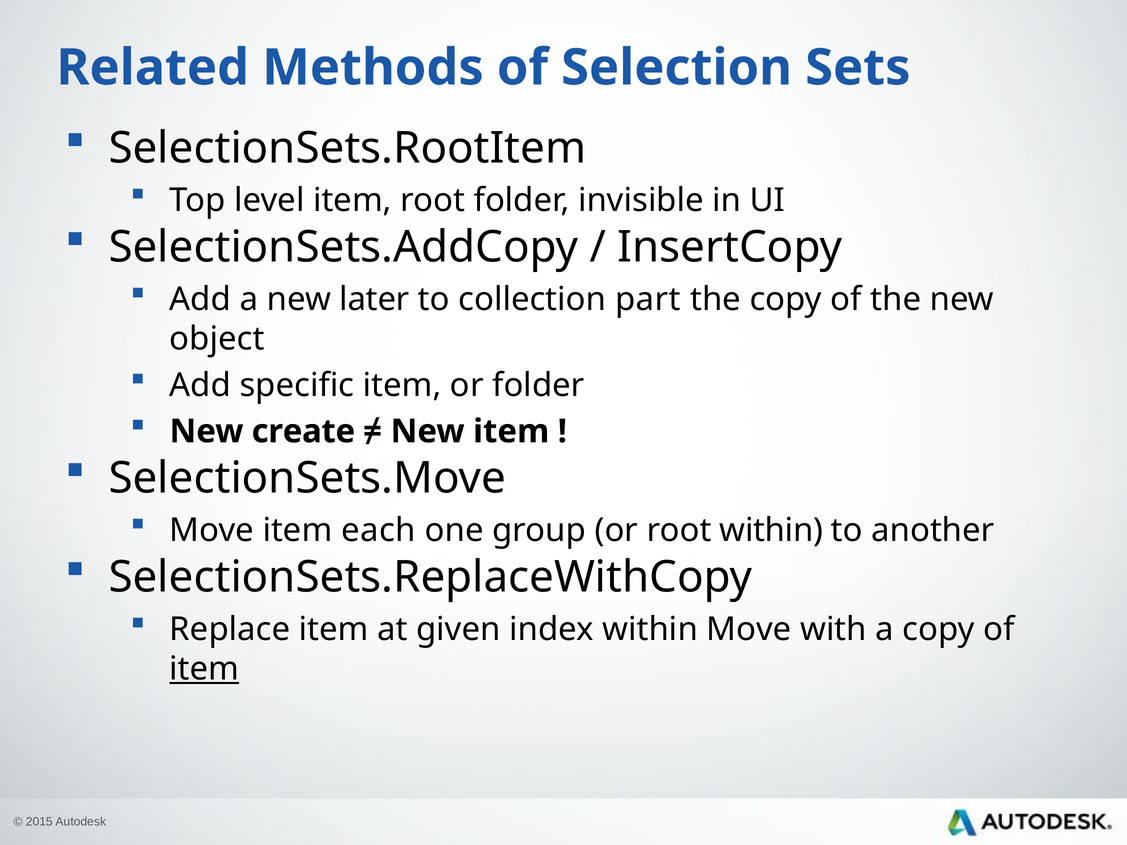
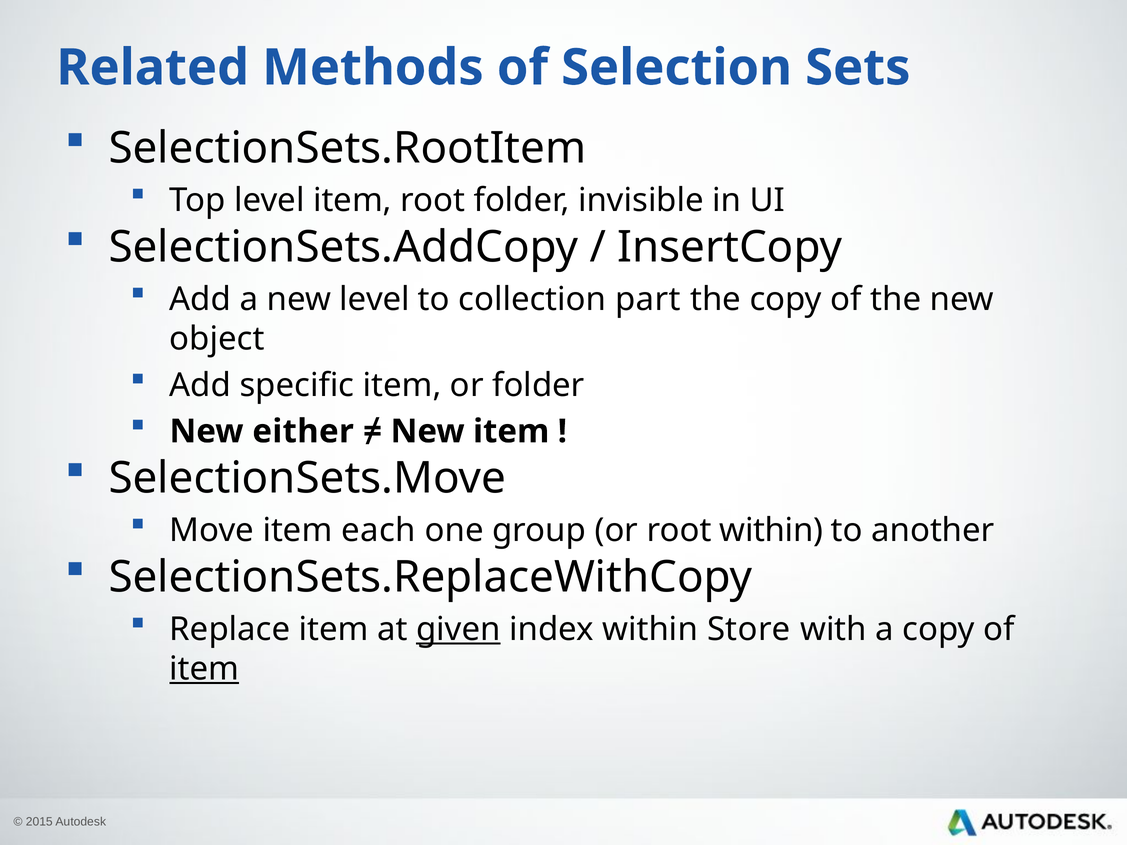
new later: later -> level
create: create -> either
given underline: none -> present
within Move: Move -> Store
